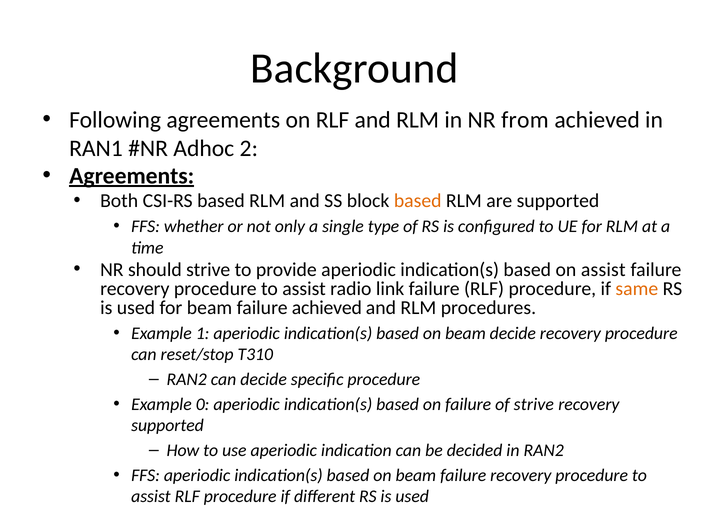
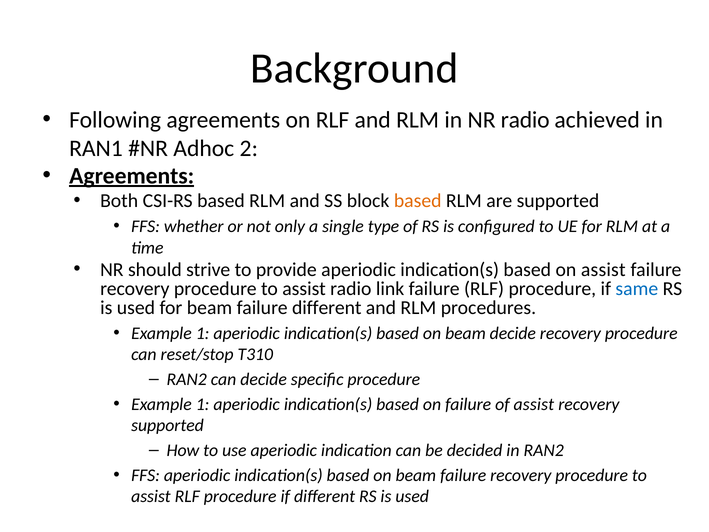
NR from: from -> radio
same colour: orange -> blue
failure achieved: achieved -> different
0 at (203, 404): 0 -> 1
of strive: strive -> assist
